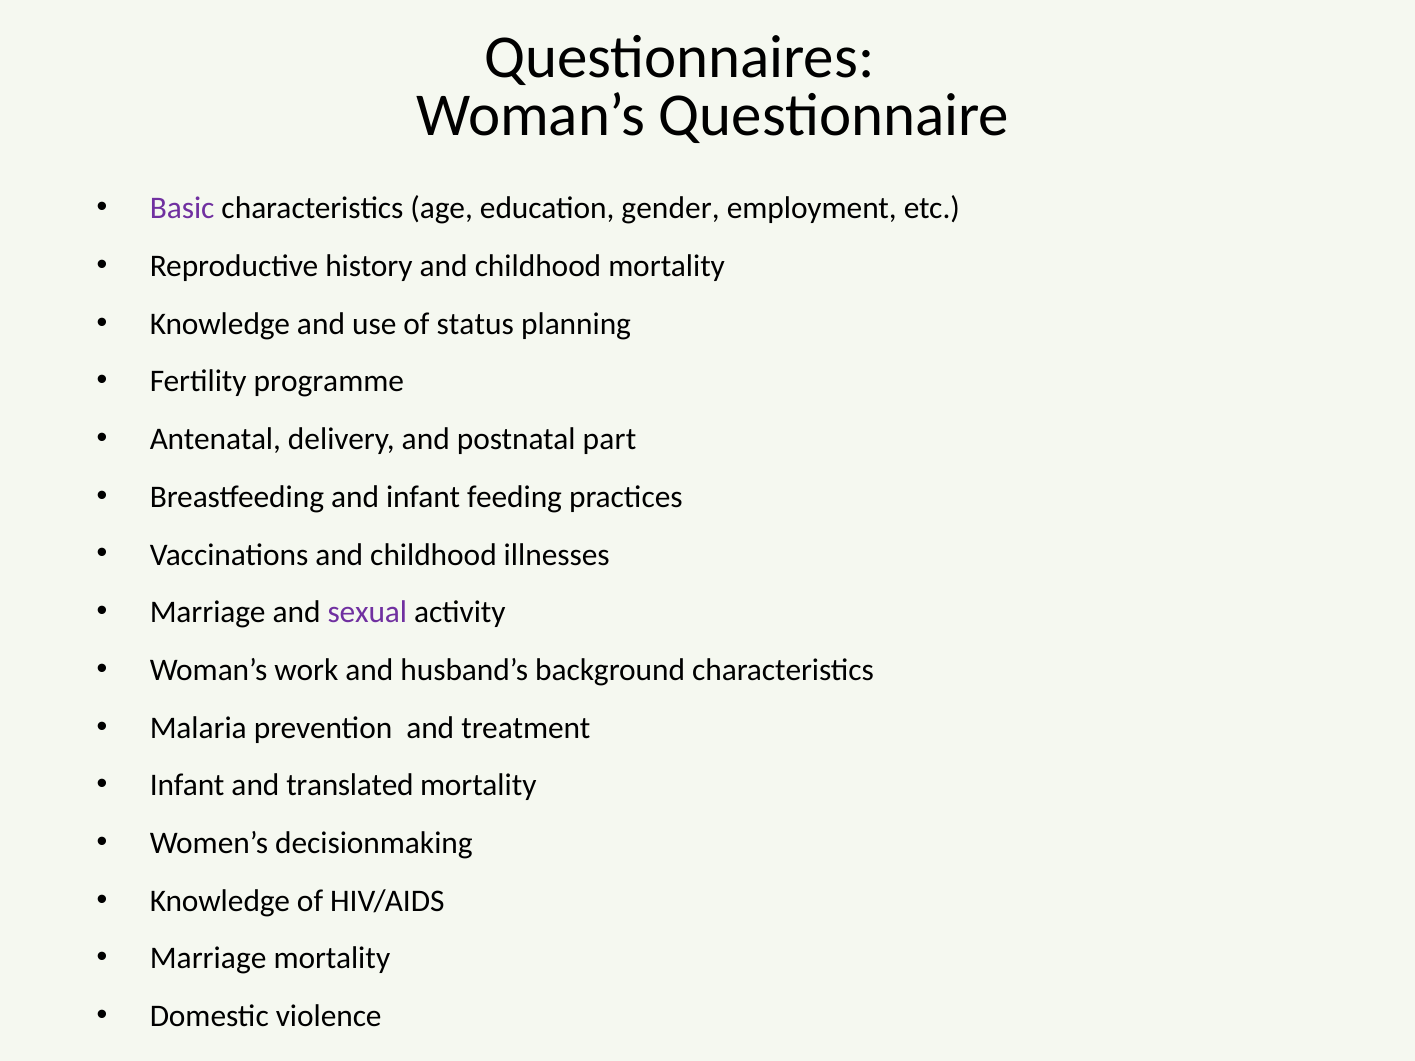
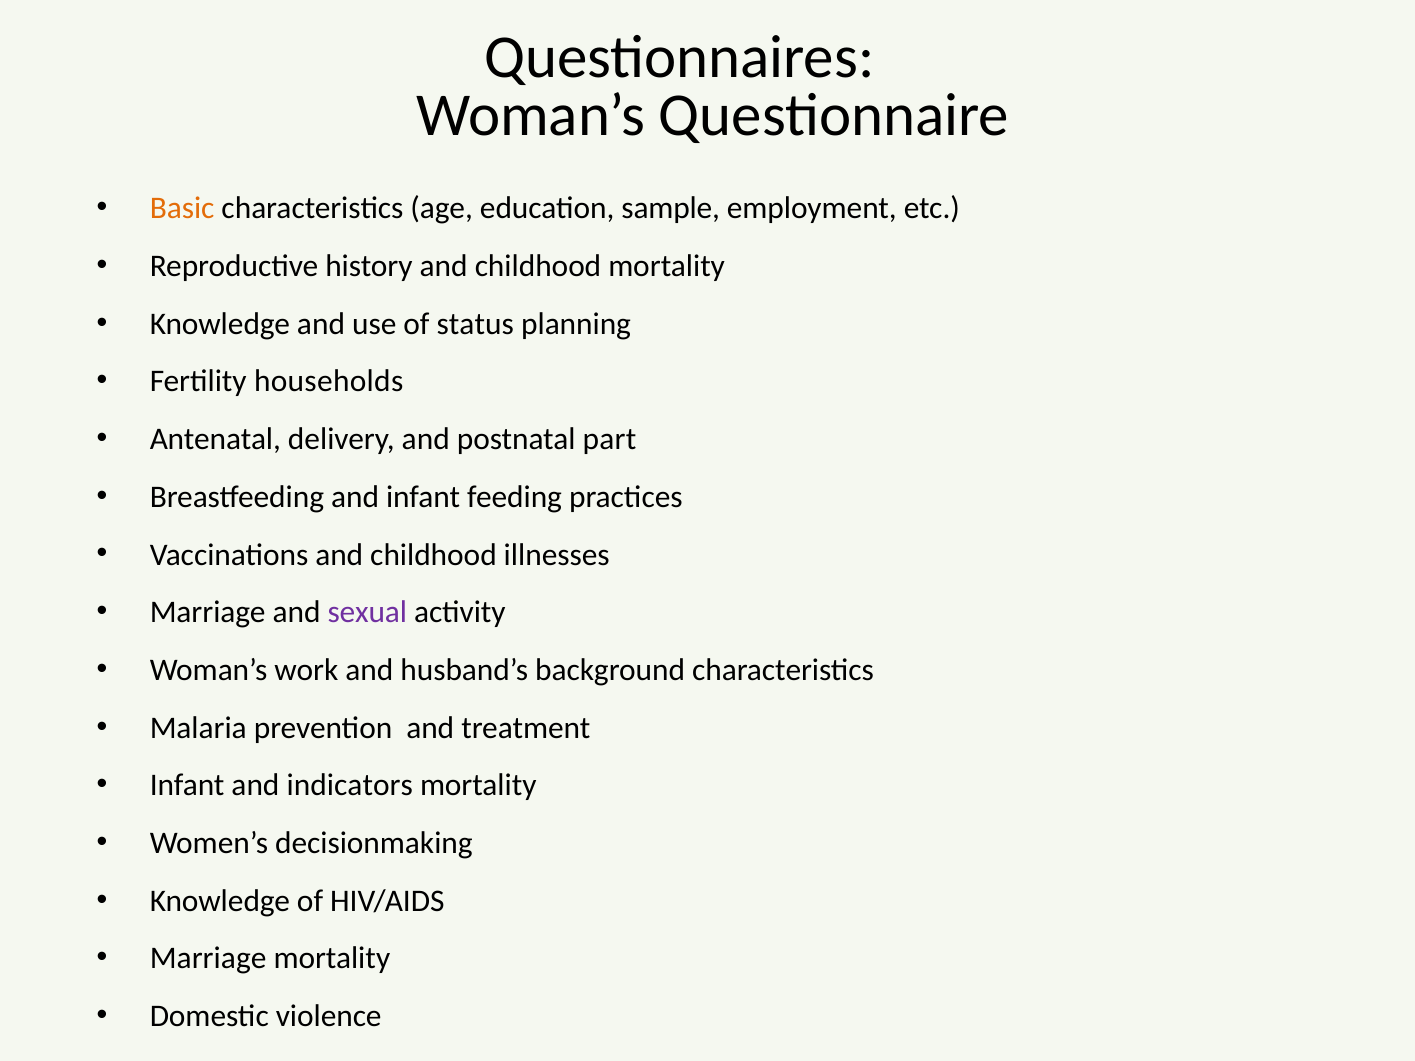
Basic colour: purple -> orange
gender: gender -> sample
programme: programme -> households
translated: translated -> indicators
